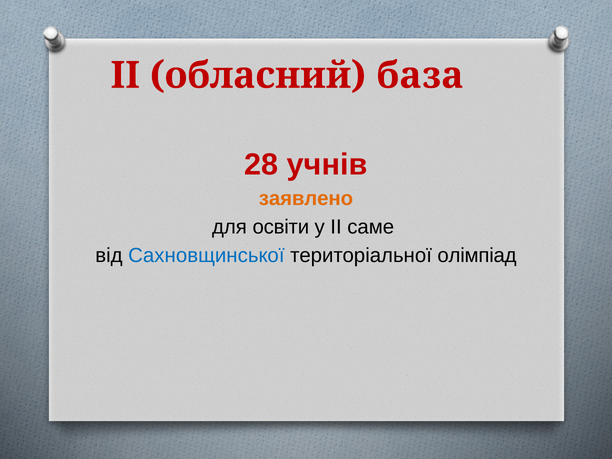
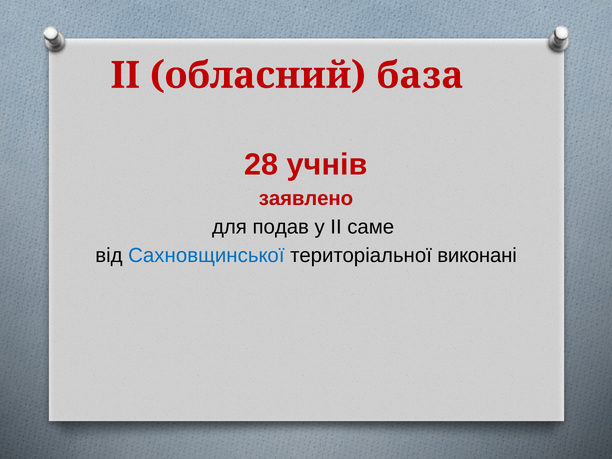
заявлено colour: orange -> red
освіти: освіти -> подав
олімпіад: олімпіад -> виконані
